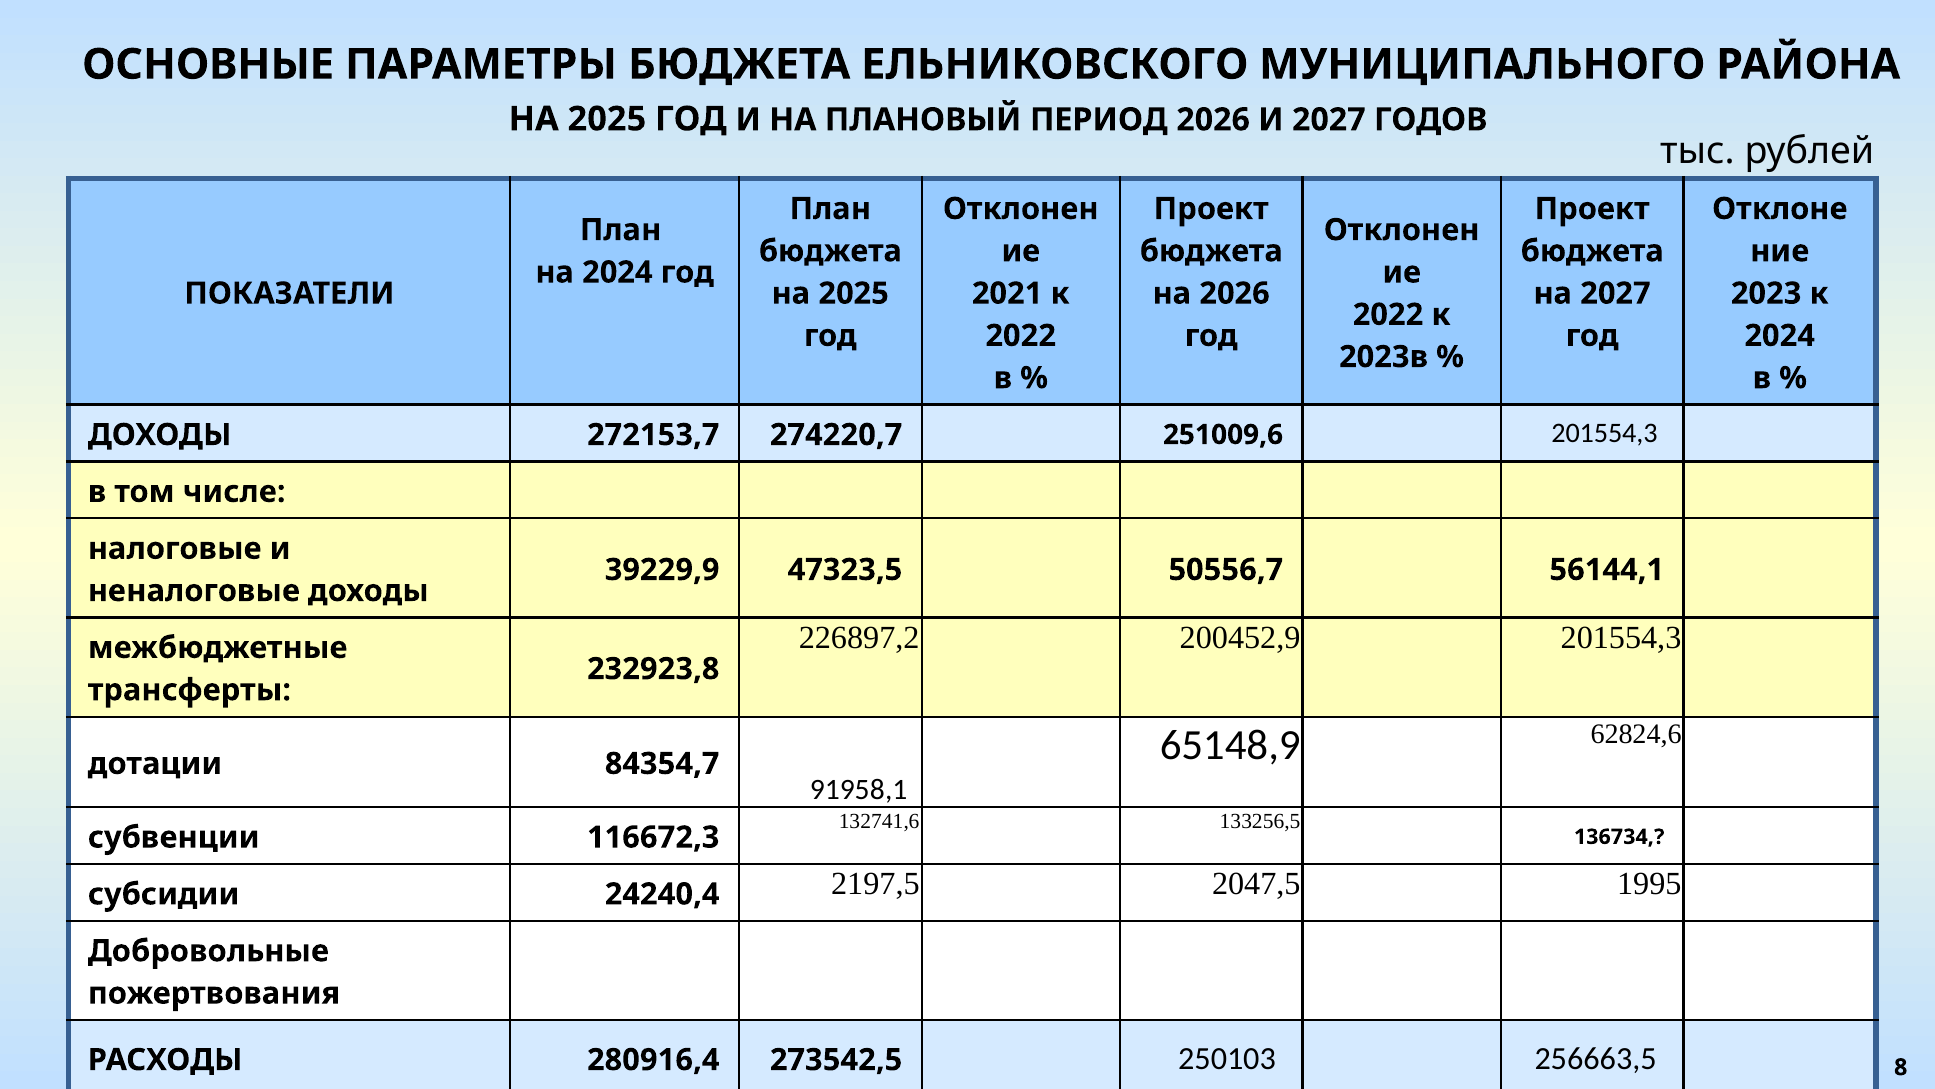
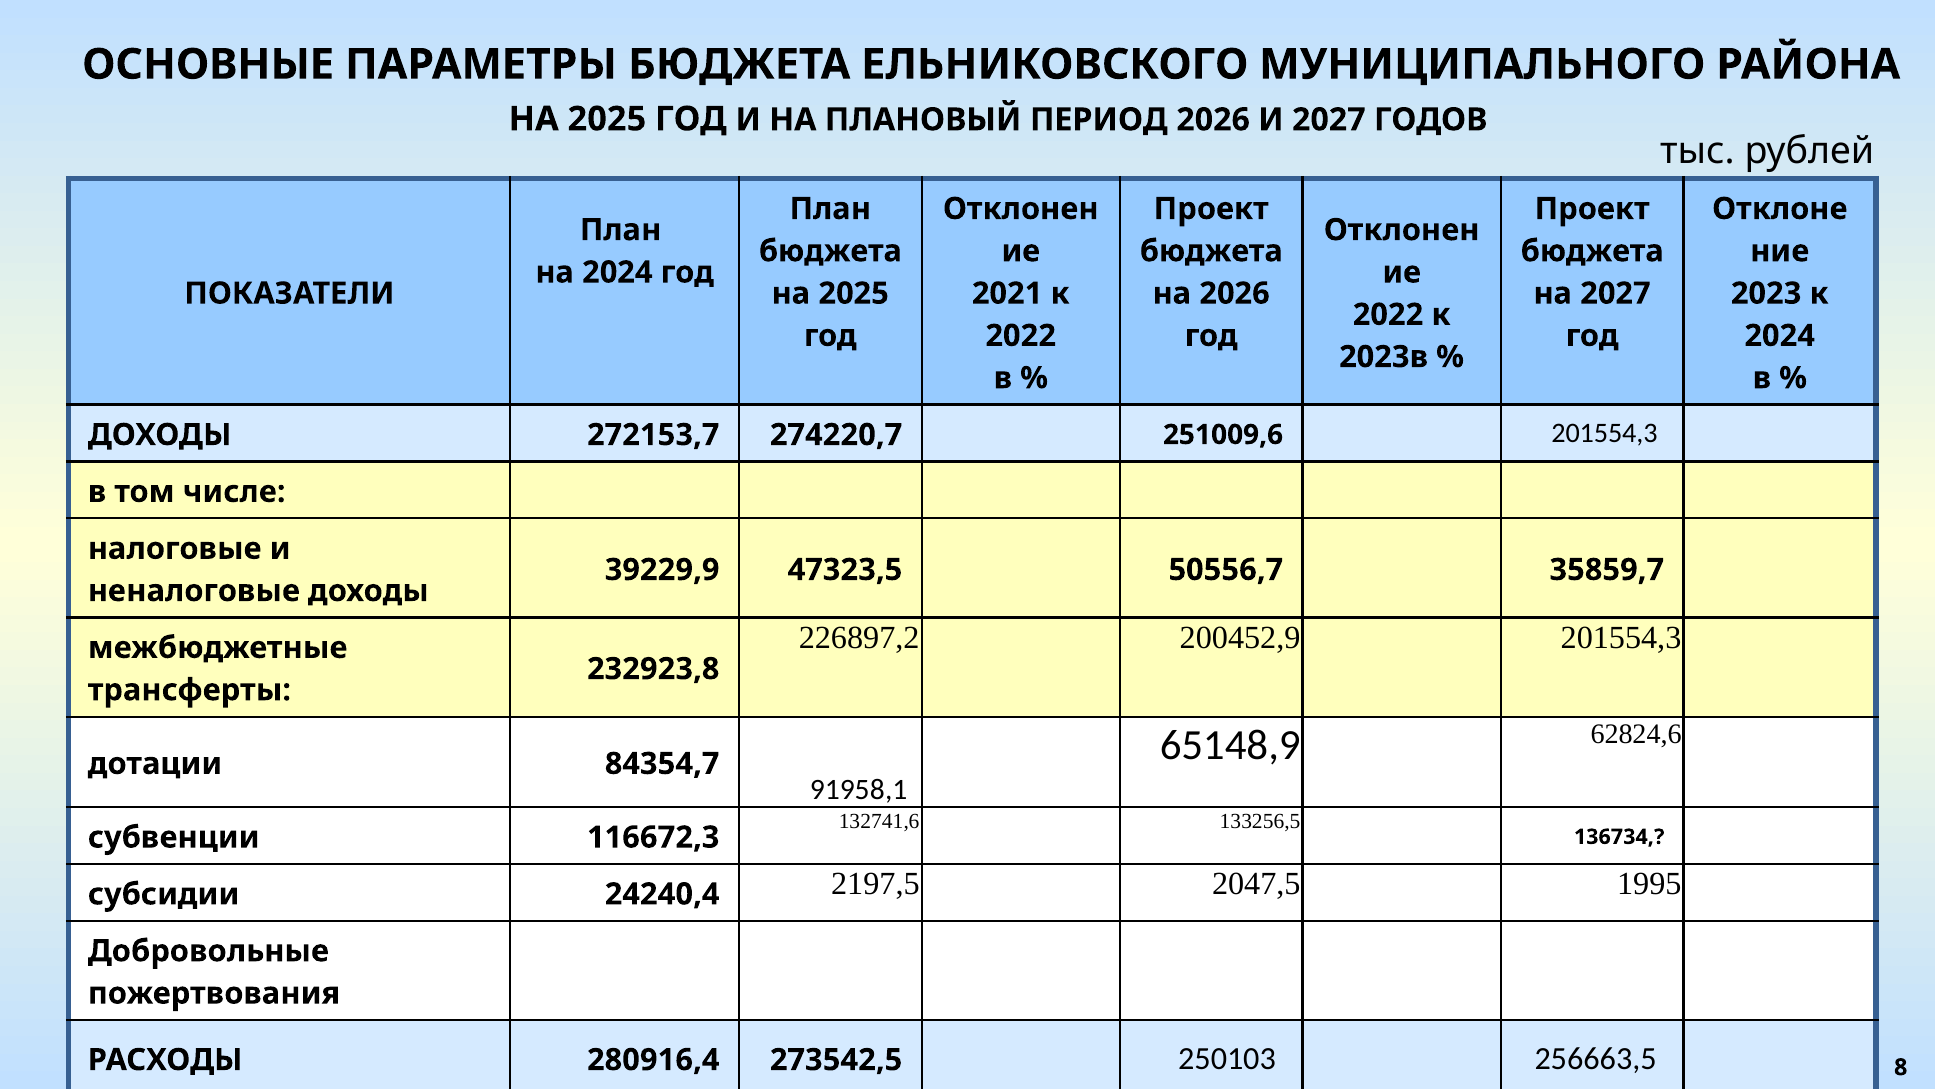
56144,1: 56144,1 -> 35859,7
